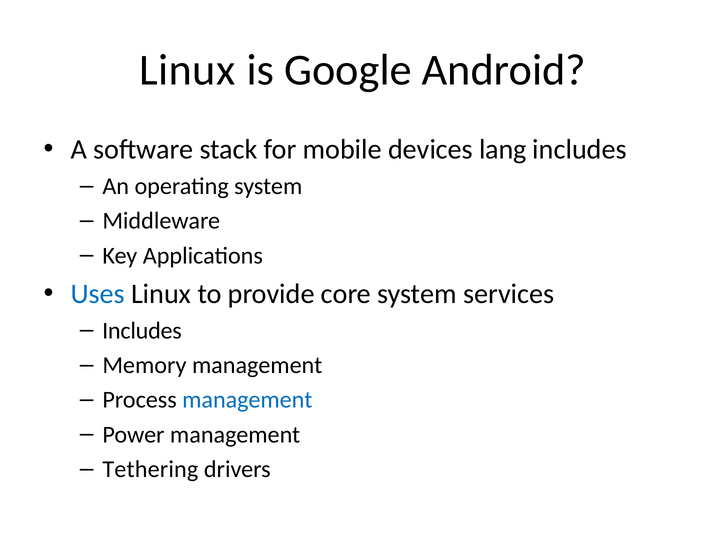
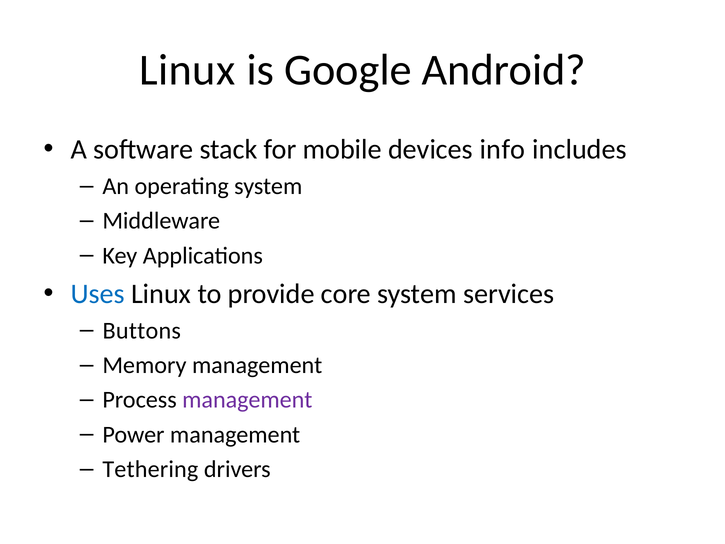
lang: lang -> info
Includes at (142, 330): Includes -> Buttons
management at (247, 400) colour: blue -> purple
